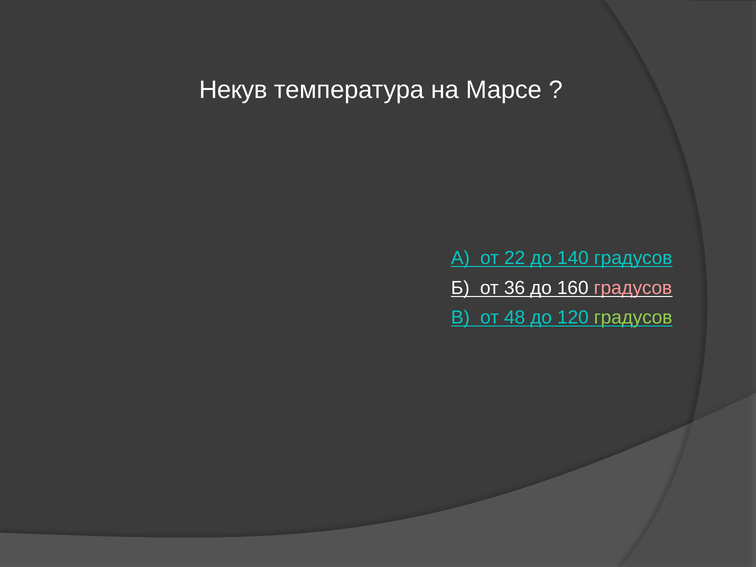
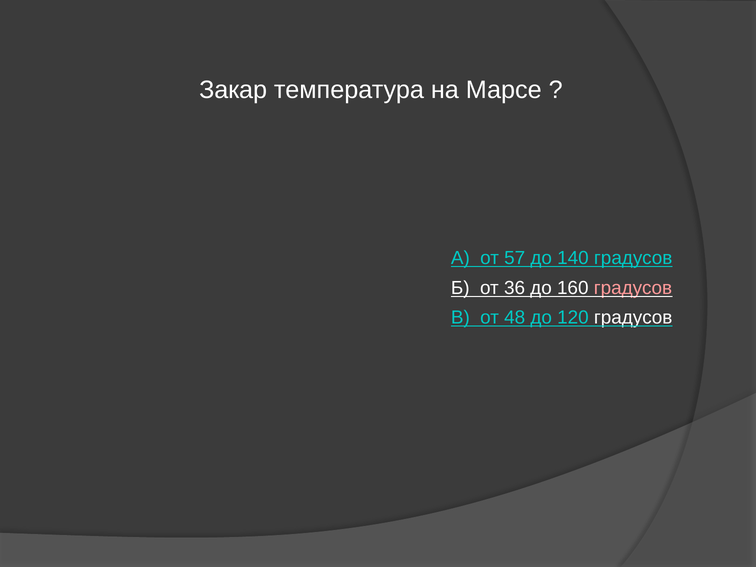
Некув: Некув -> Закар
22: 22 -> 57
градусов at (633, 318) colour: light green -> white
